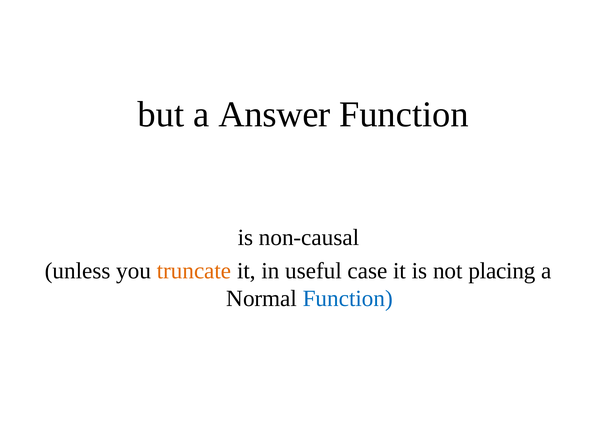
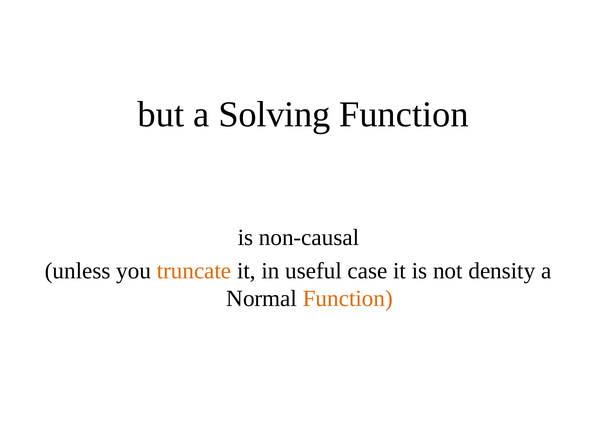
Answer: Answer -> Solving
placing: placing -> density
Function at (348, 298) colour: blue -> orange
